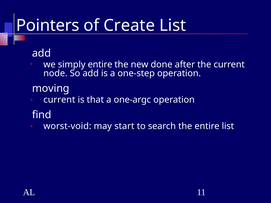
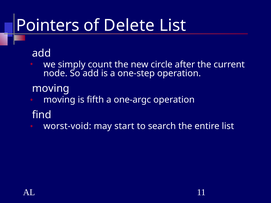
Create: Create -> Delete
simply entire: entire -> count
done: done -> circle
current at (59, 100): current -> moving
that: that -> fifth
